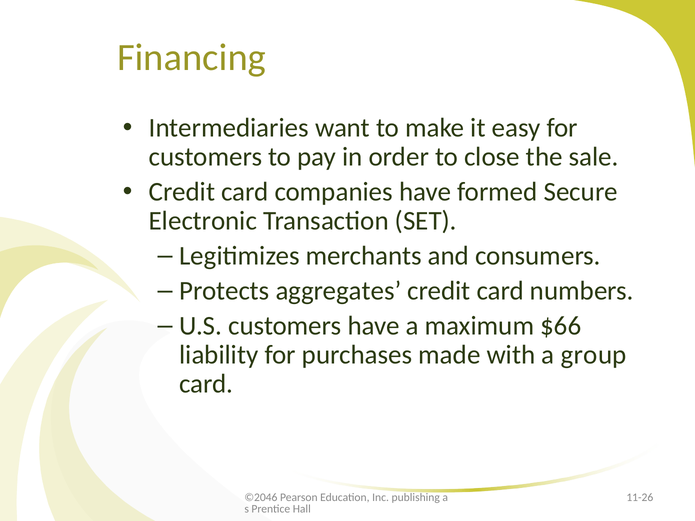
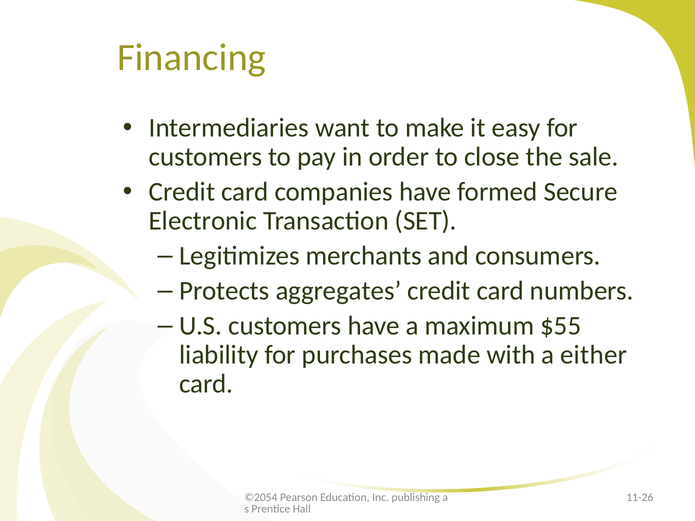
$66: $66 -> $55
group: group -> either
©2046: ©2046 -> ©2054
